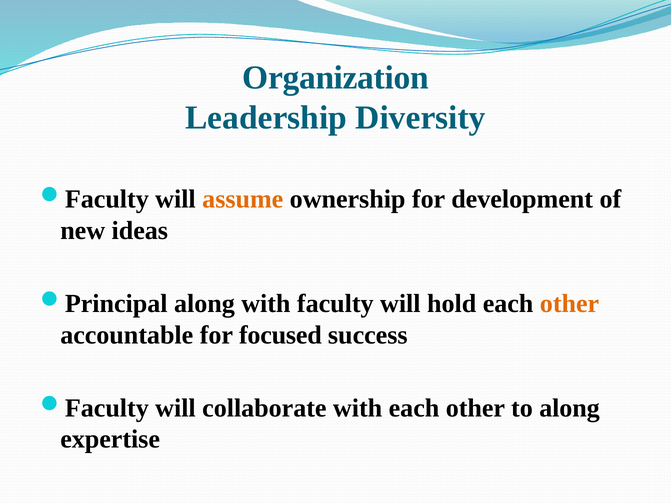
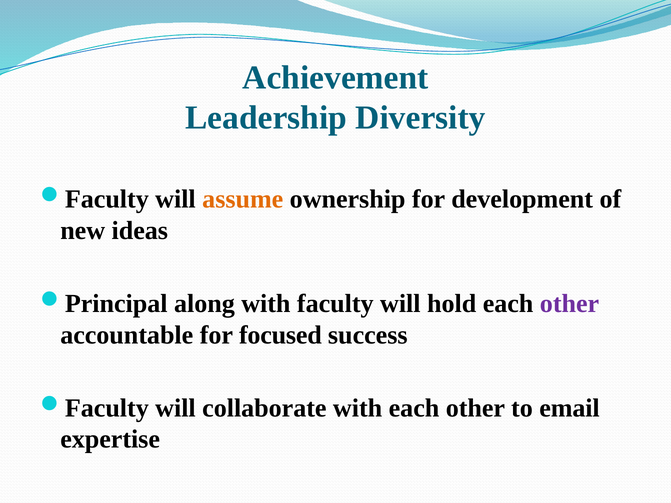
Organization: Organization -> Achievement
other at (569, 304) colour: orange -> purple
to along: along -> email
